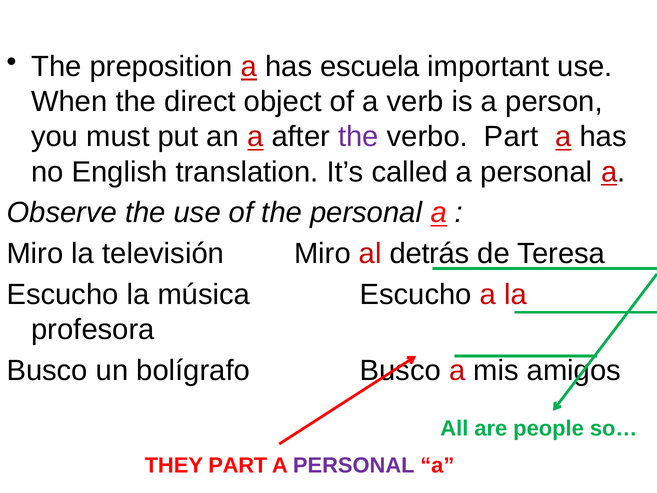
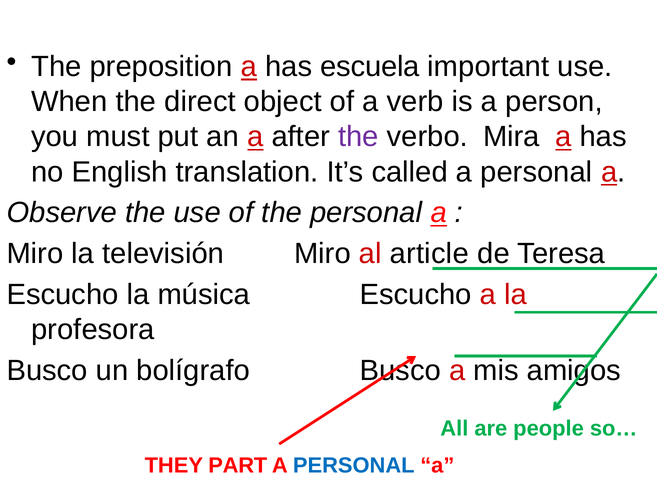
verbo Part: Part -> Mira
detrás: detrás -> article
PERSONAL at (354, 465) colour: purple -> blue
